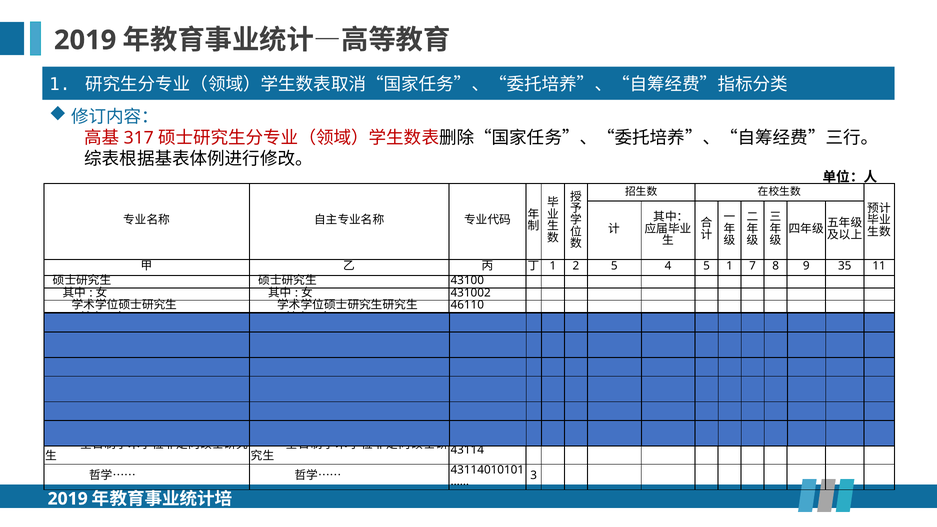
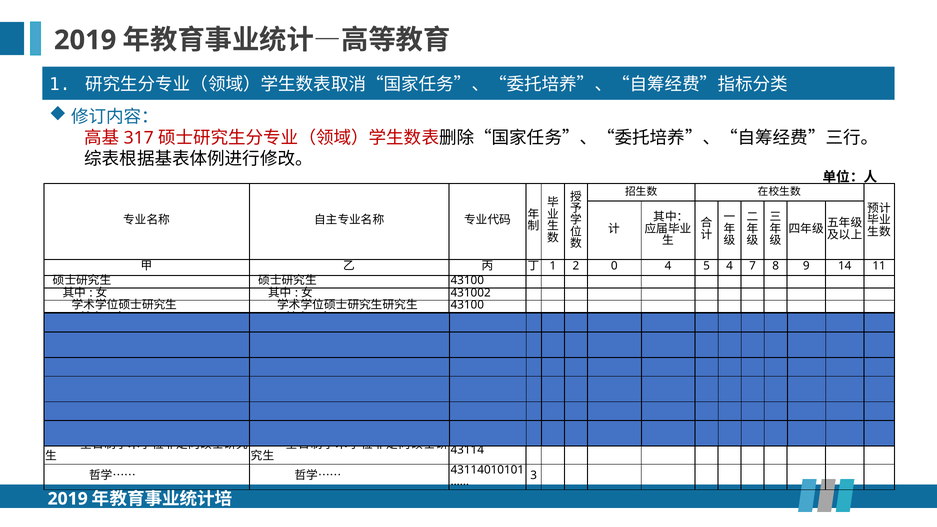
2 5: 5 -> 0
5 1: 1 -> 4
35: 35 -> 14
46110 at (467, 305): 46110 -> 43100
